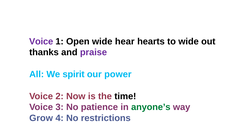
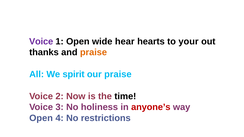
to wide: wide -> your
praise at (93, 52) colour: purple -> orange
our power: power -> praise
patience: patience -> holiness
anyone’s colour: green -> red
Grow at (41, 118): Grow -> Open
